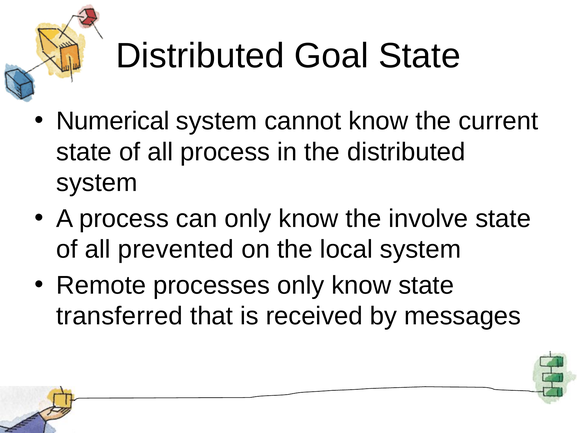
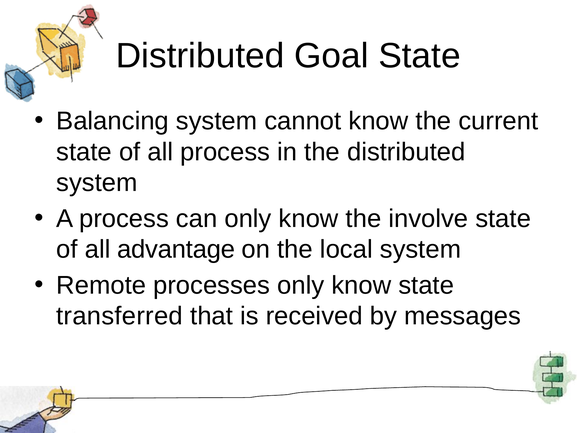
Numerical: Numerical -> Balancing
prevented: prevented -> advantage
